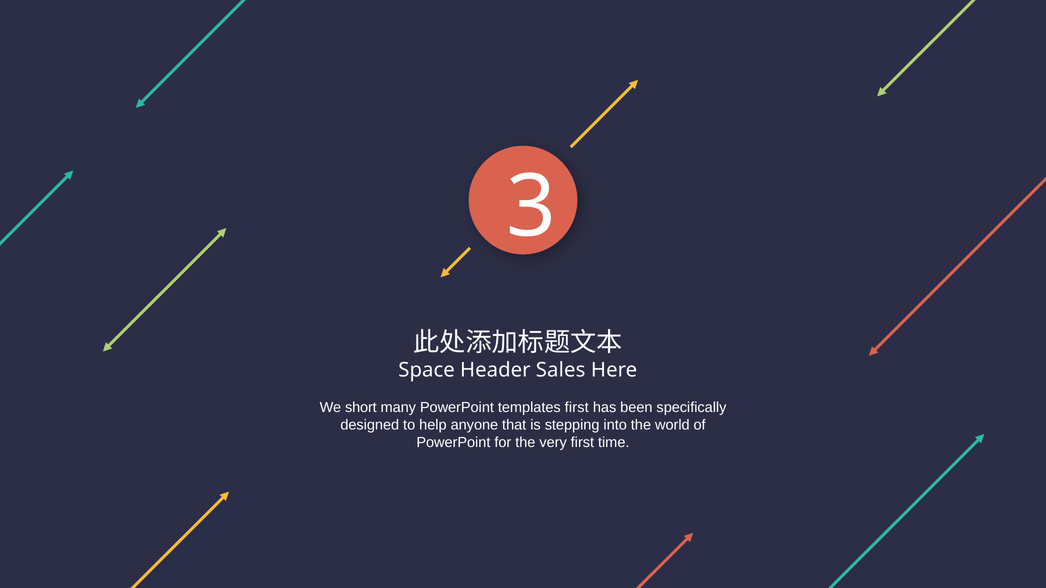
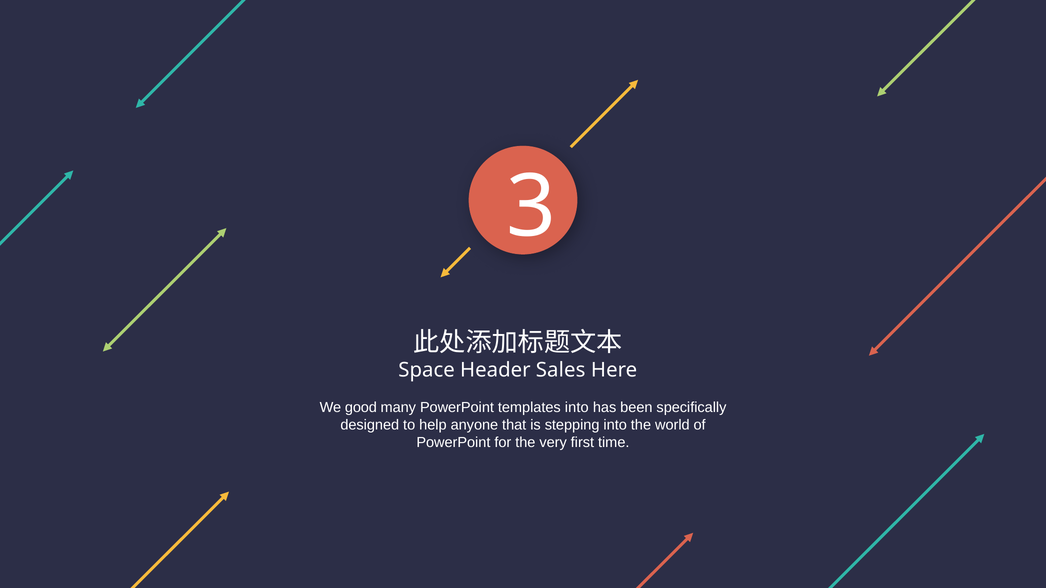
short: short -> good
templates first: first -> into
